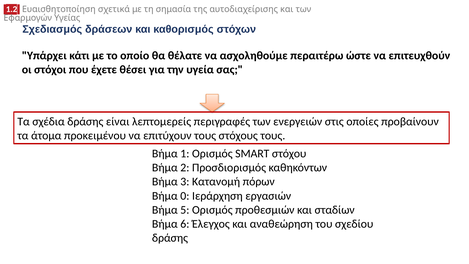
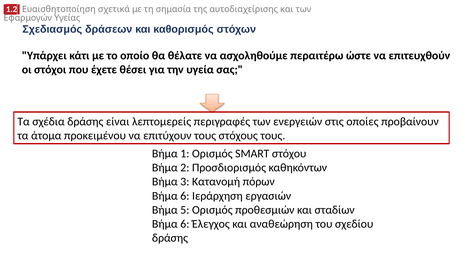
0 at (185, 196): 0 -> 6
